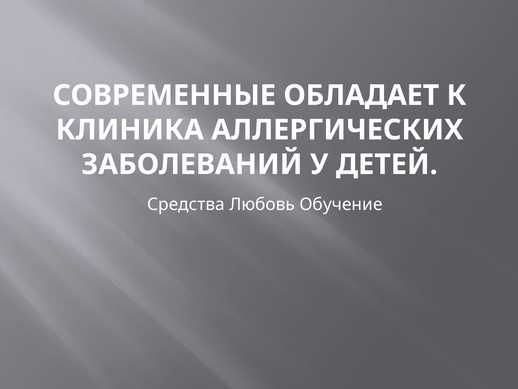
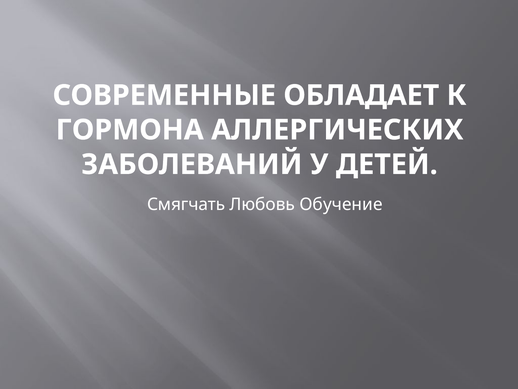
КЛИНИКА: КЛИНИКА -> ГОРМОНА
Средства: Средства -> Смягчать
